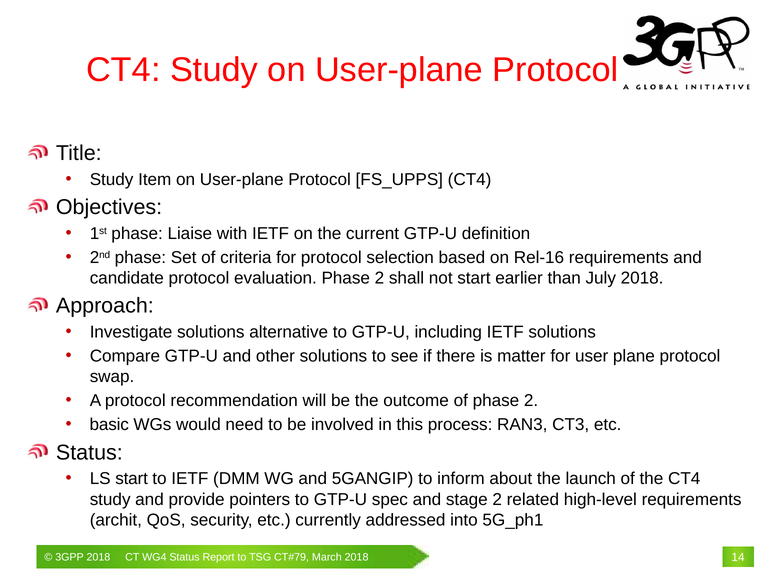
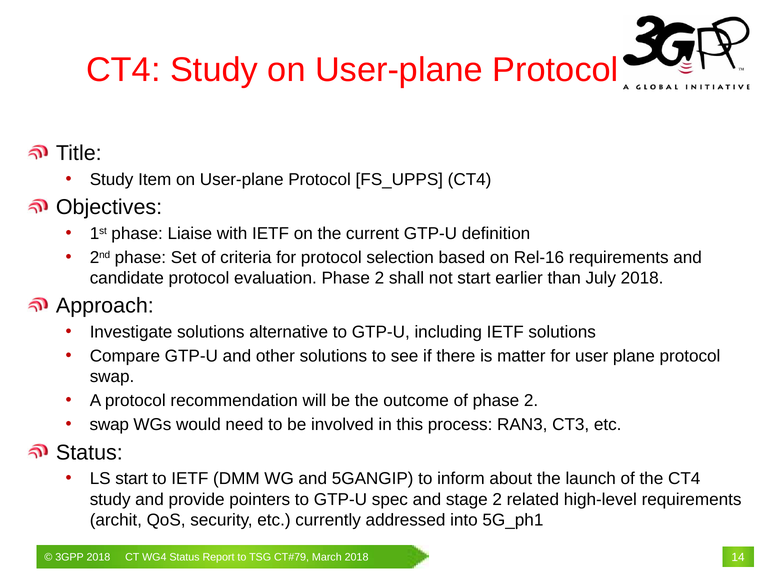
basic at (109, 425): basic -> swap
